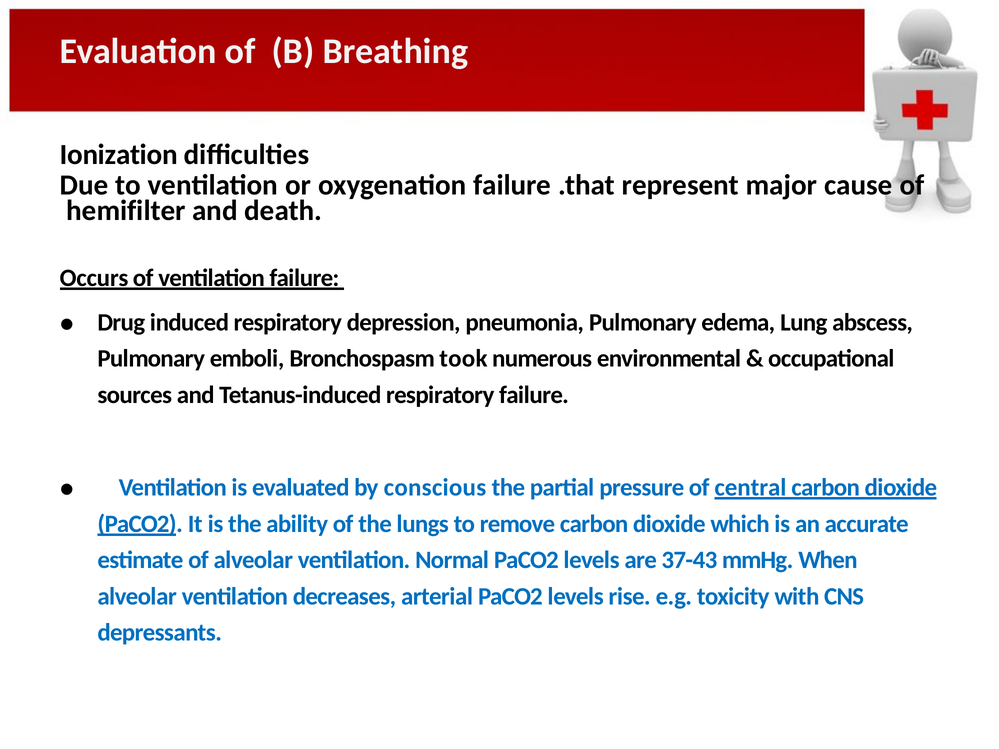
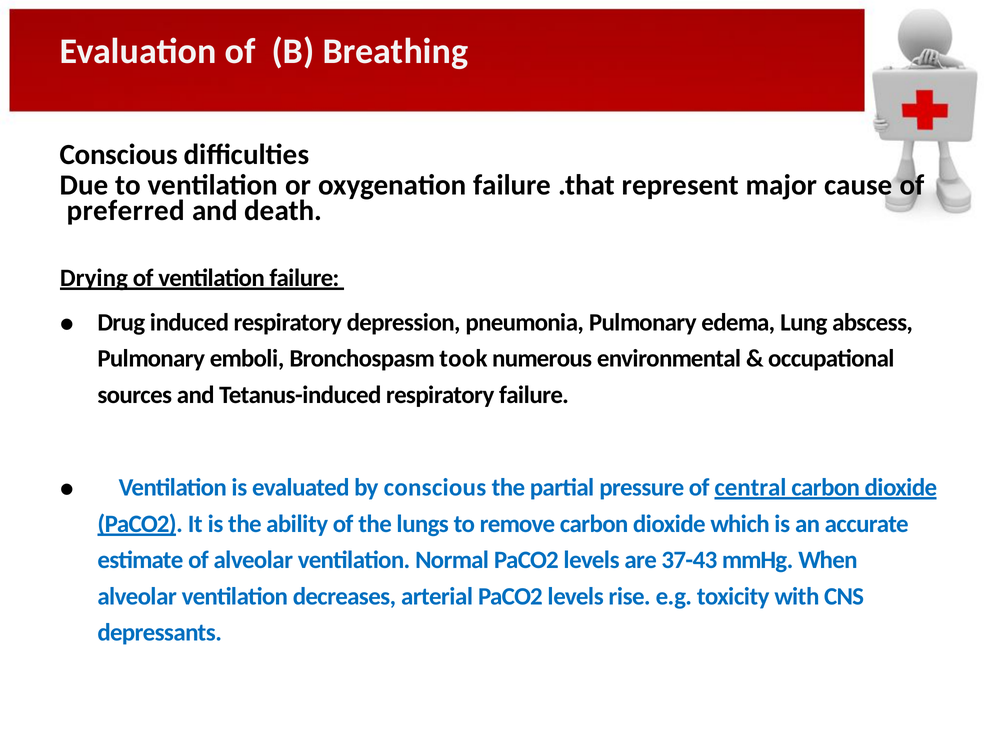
Ionization at (119, 155): Ionization -> Conscious
hemifilter: hemifilter -> preferred
Occurs: Occurs -> Drying
